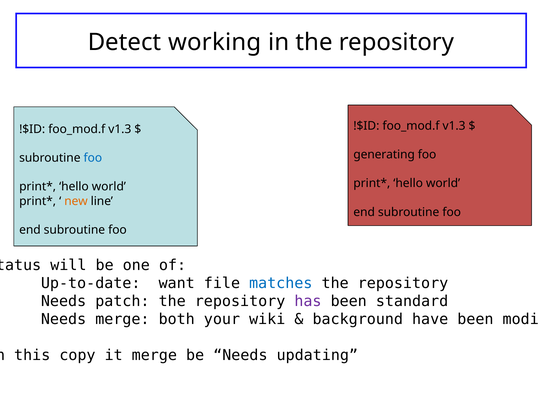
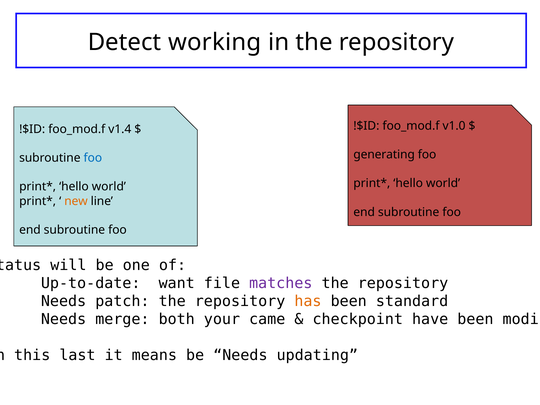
v1.3 at (454, 126): v1.3 -> v1.0
v1.3 at (120, 129): v1.3 -> v1.4
matches colour: blue -> purple
has colour: purple -> orange
wiki: wiki -> came
background: background -> checkpoint
copy: copy -> last
it merge: merge -> means
